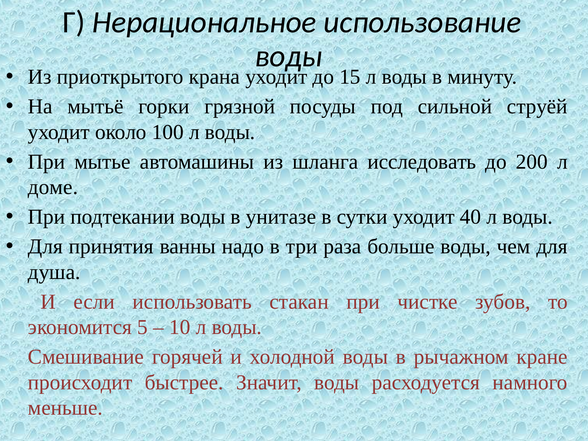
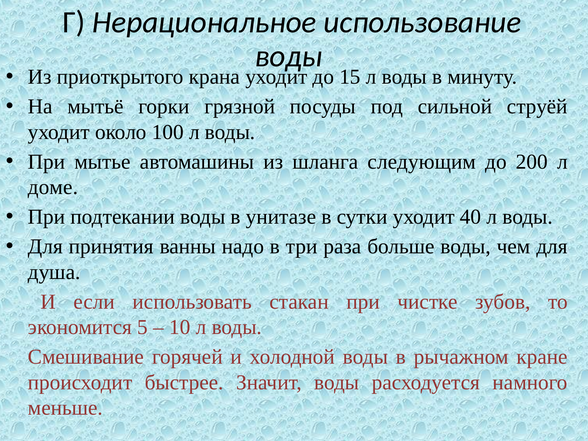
исследовать: исследовать -> следующим
